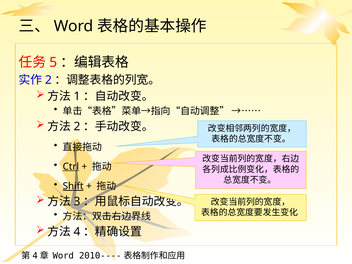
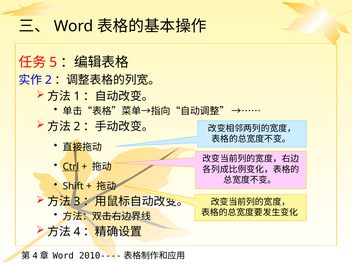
Shift underline: present -> none
